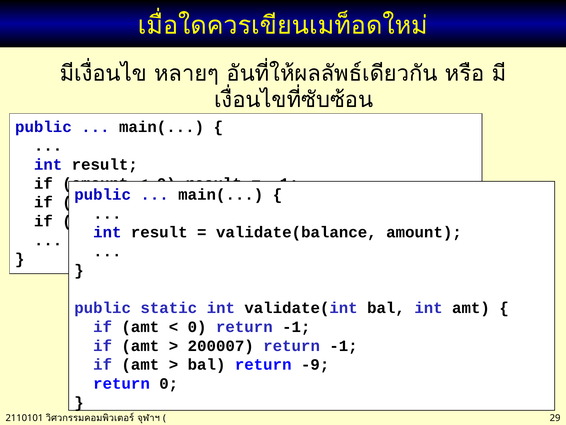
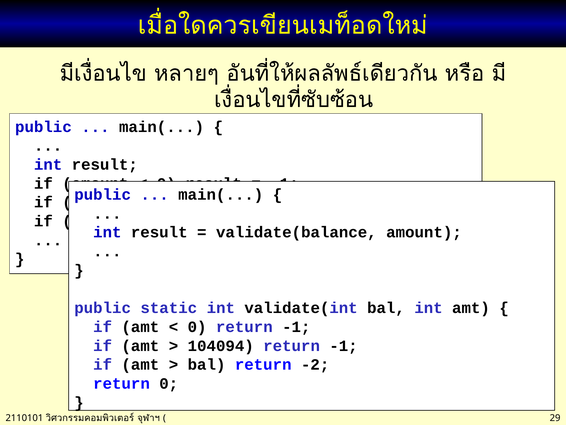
200007: 200007 -> 104094
-9: -9 -> -2
